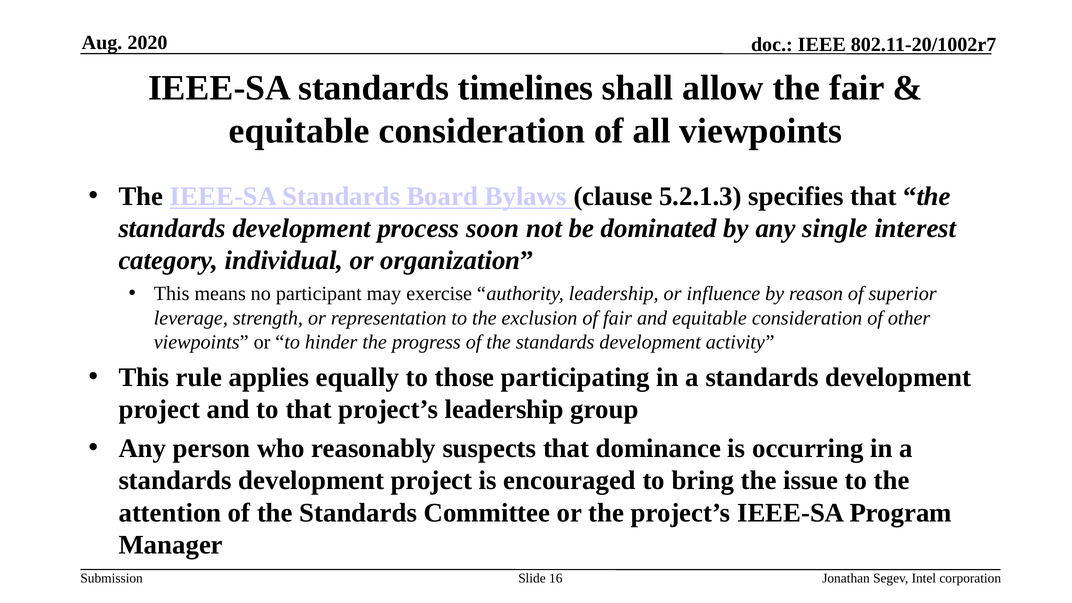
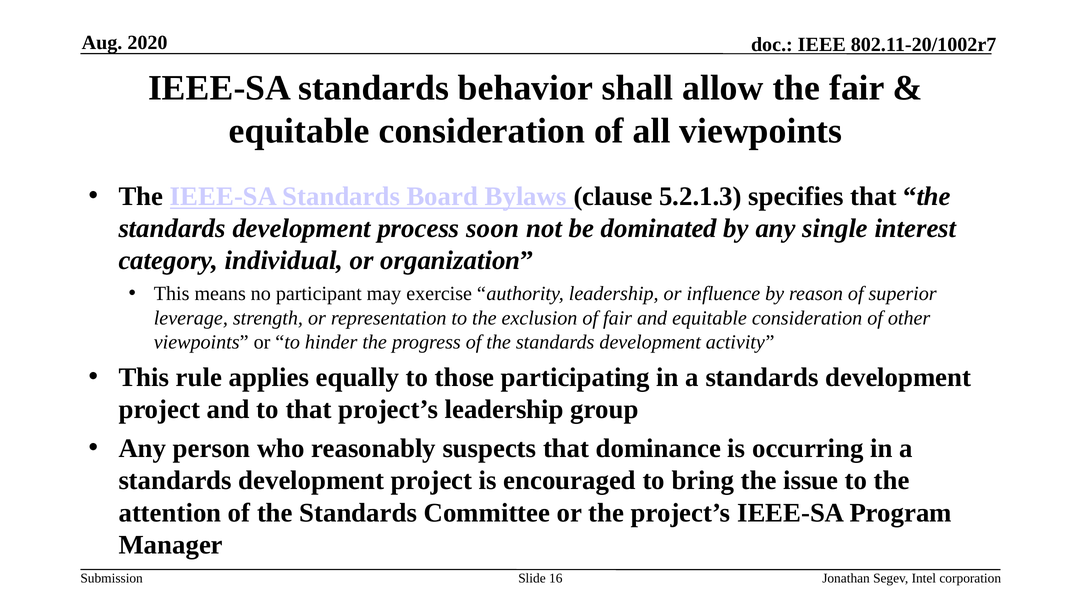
timelines: timelines -> behavior
